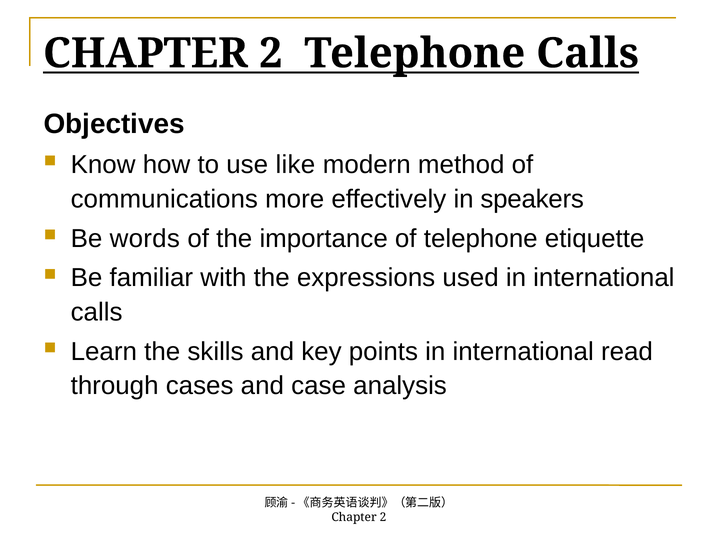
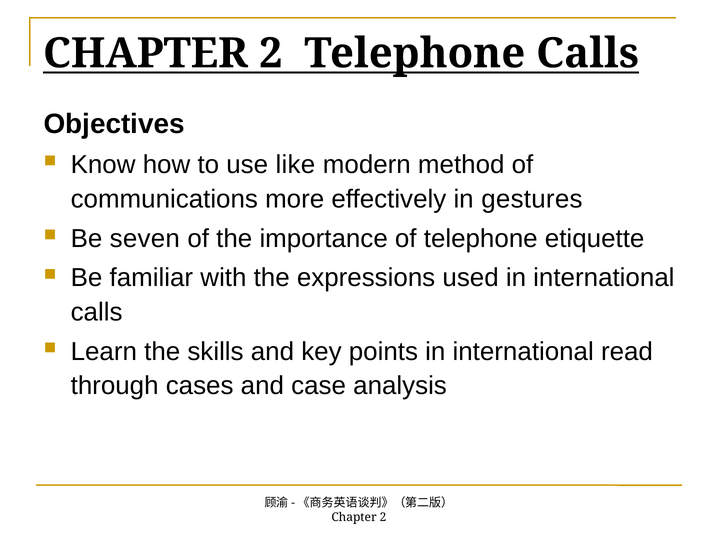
speakers: speakers -> gestures
words: words -> seven
